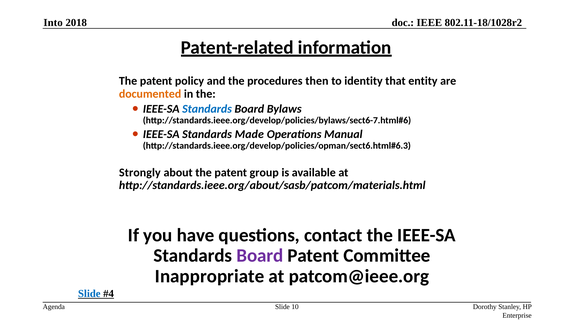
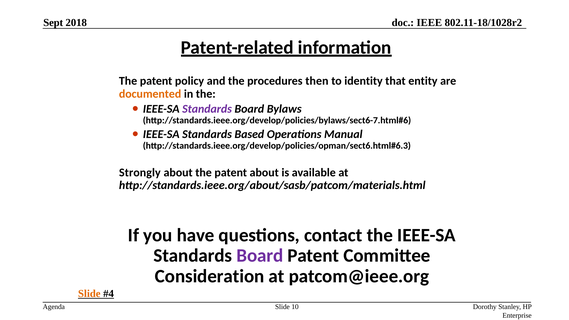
Into: Into -> Sept
Standards at (207, 109) colour: blue -> purple
Made: Made -> Based
patent group: group -> about
Inappropriate: Inappropriate -> Consideration
Slide at (89, 294) colour: blue -> orange
